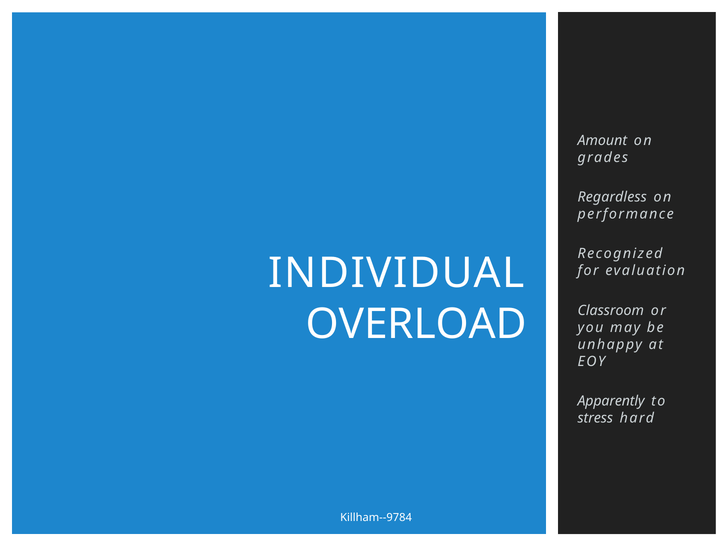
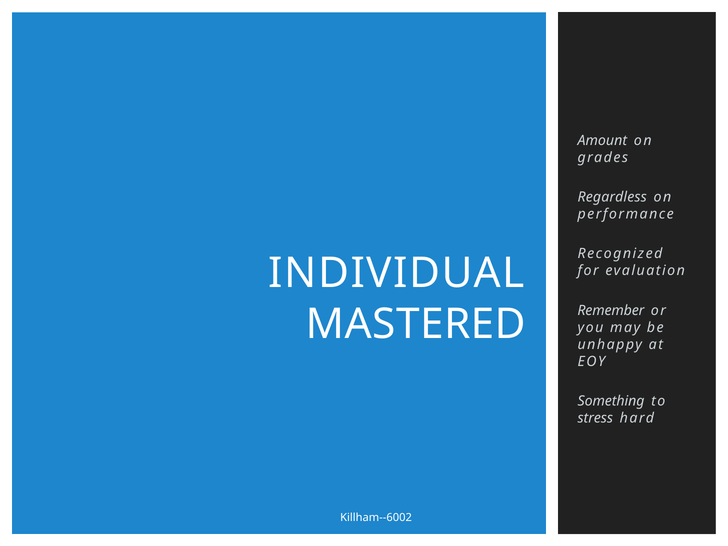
Classroom: Classroom -> Remember
OVERLOAD: OVERLOAD -> MASTERED
Apparently: Apparently -> Something
Killham--9784: Killham--9784 -> Killham--6002
